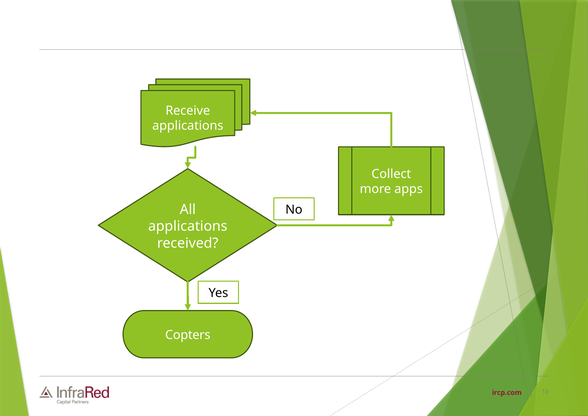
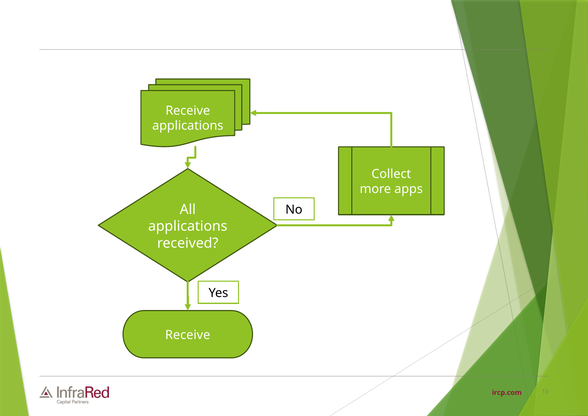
Copters at (188, 335): Copters -> Receive
